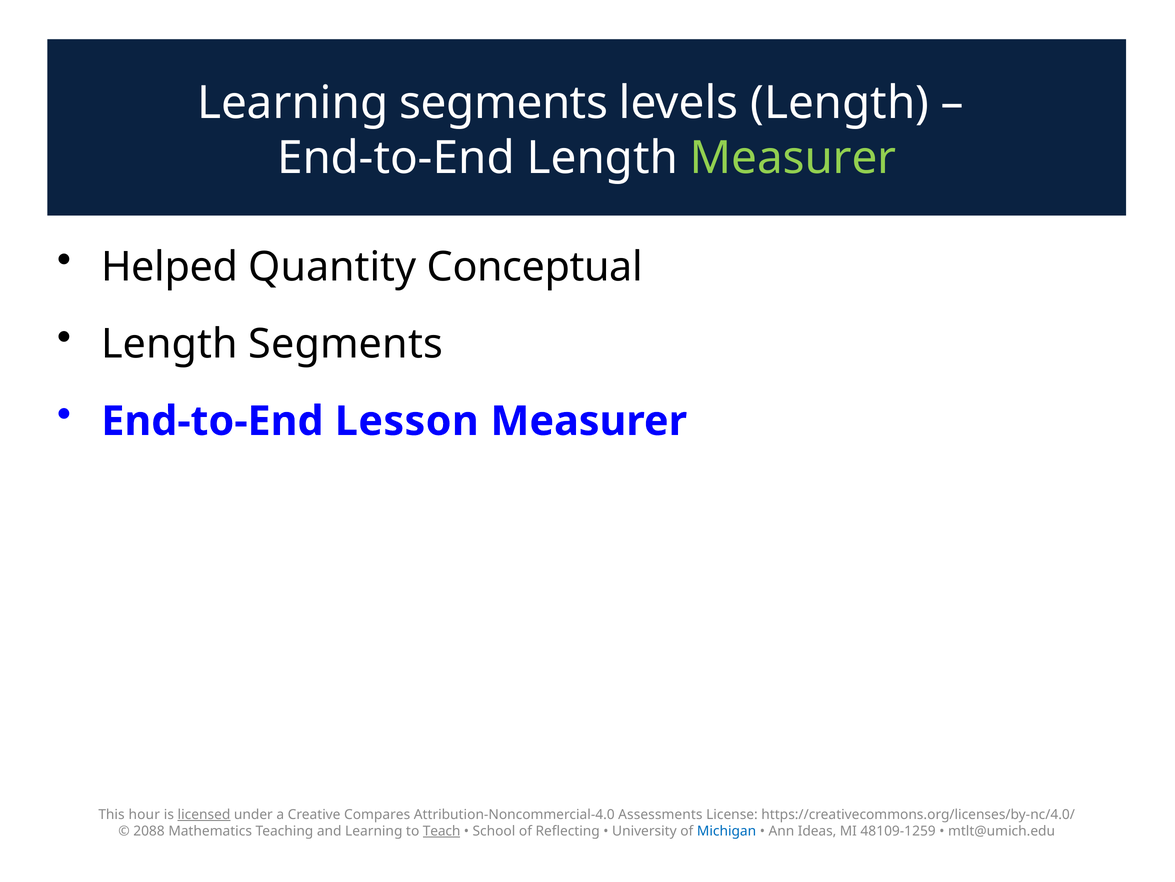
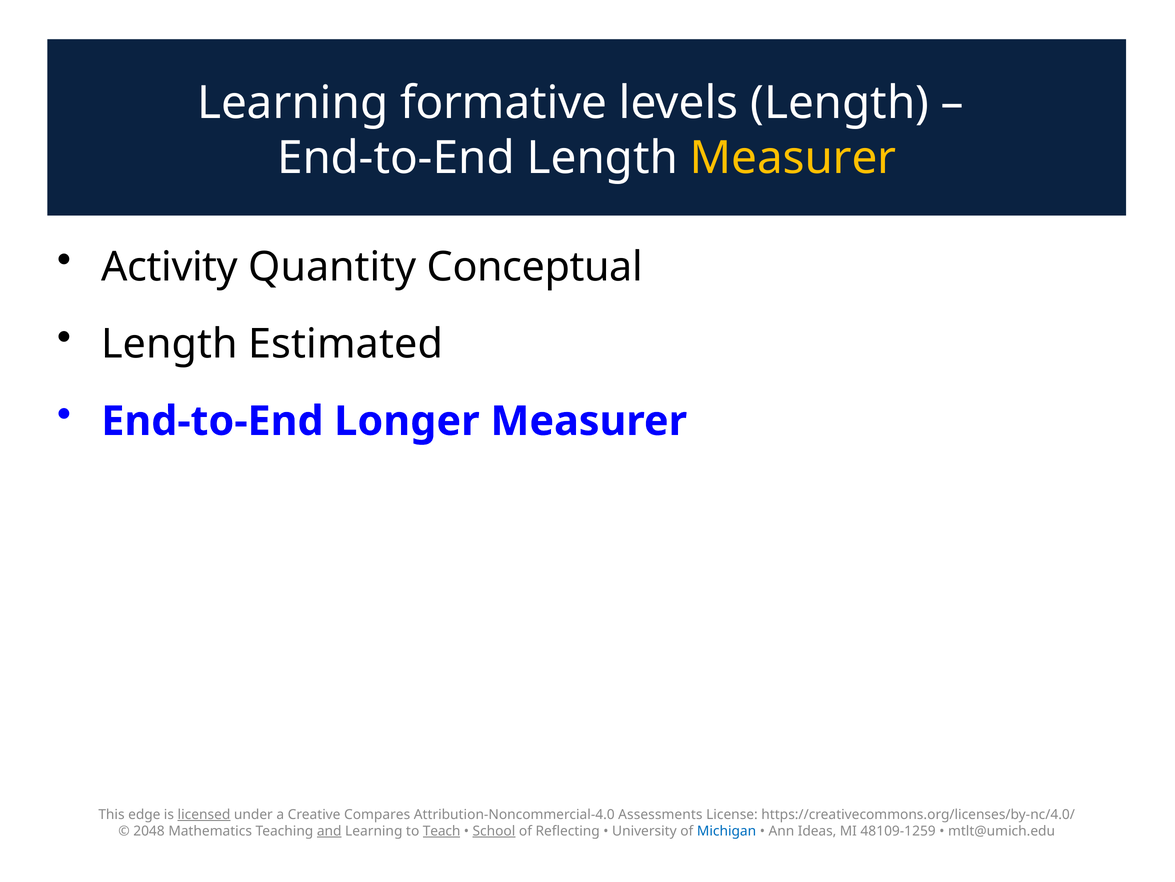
Learning segments: segments -> formative
Measurer at (793, 158) colour: light green -> yellow
Helped: Helped -> Activity
Length Segments: Segments -> Estimated
Lesson: Lesson -> Longer
hour: hour -> edge
2088: 2088 -> 2048
and underline: none -> present
School underline: none -> present
